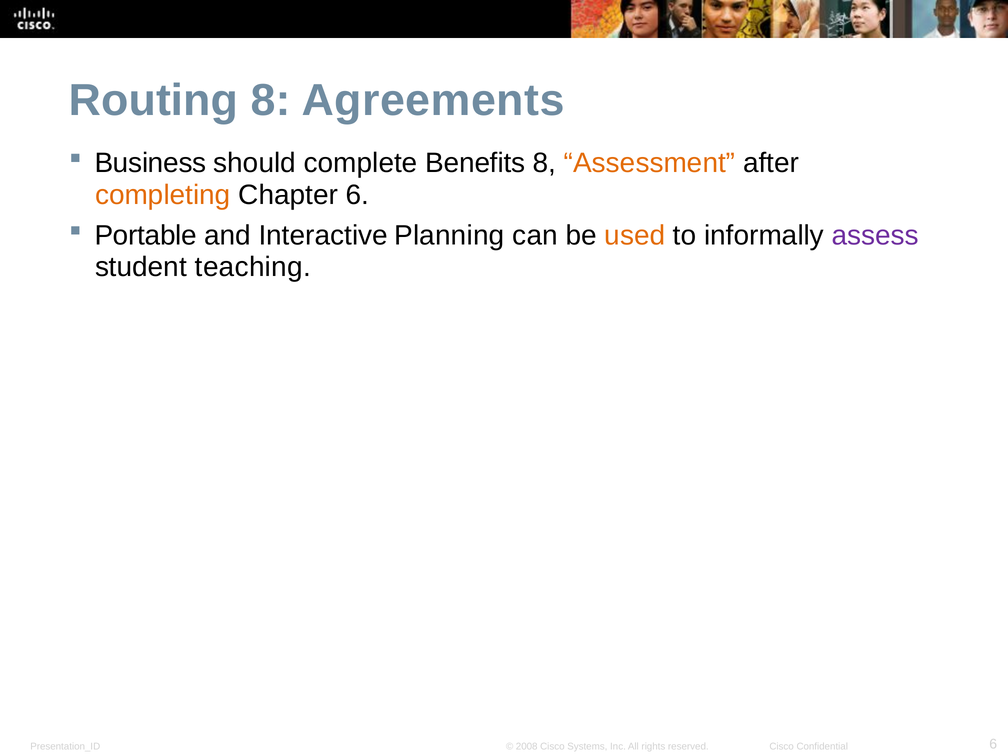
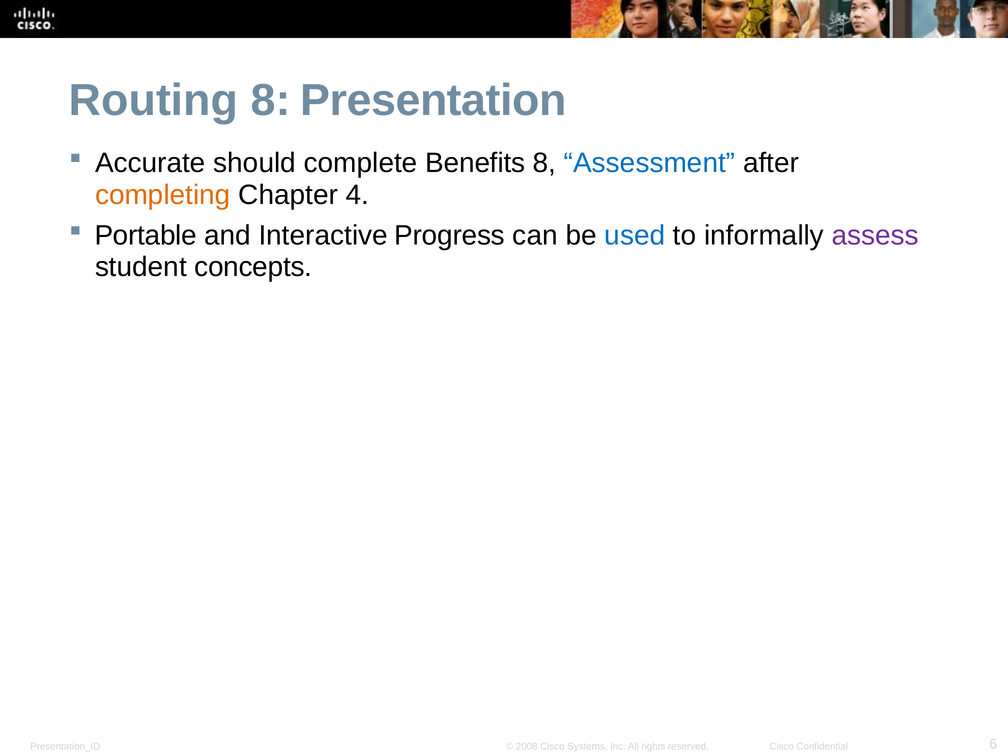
Agreements: Agreements -> Presentation
Business: Business -> Accurate
Assessment colour: orange -> blue
Chapter 6: 6 -> 4
Planning: Planning -> Progress
used colour: orange -> blue
teaching: teaching -> concepts
